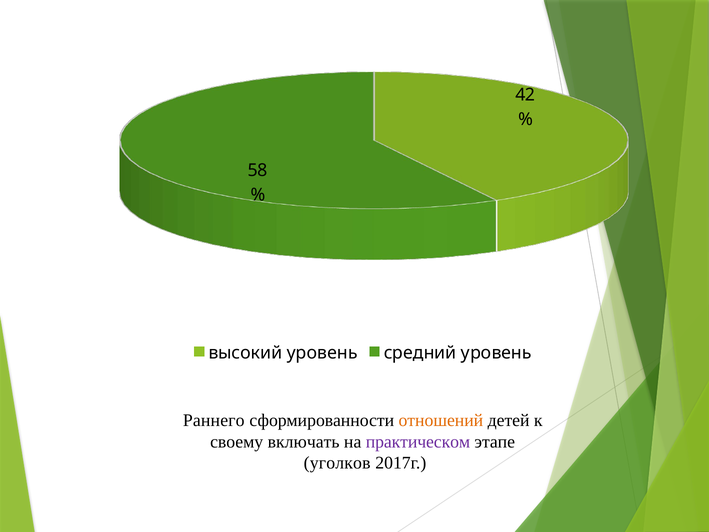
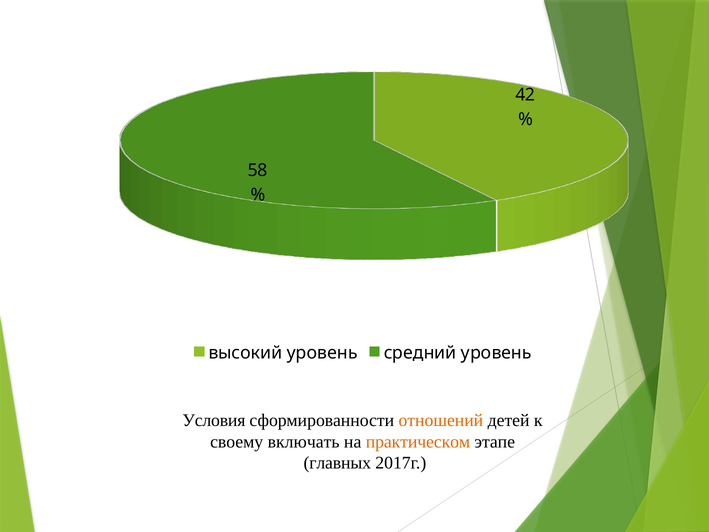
Раннего: Раннего -> Условия
практическом colour: purple -> orange
уголков: уголков -> главных
